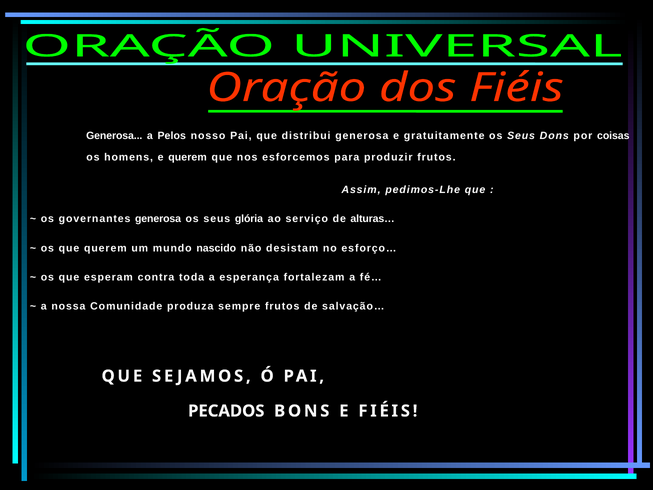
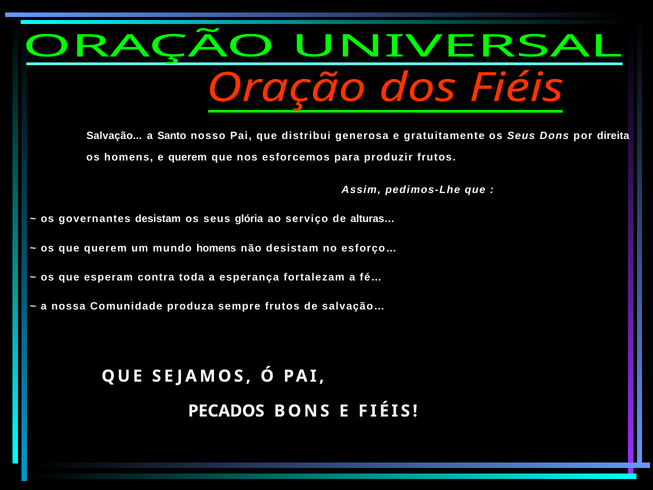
Generosa at (114, 135): Generosa -> Salvação
Pelos: Pelos -> Santo
coisas: coisas -> direita
governantes generosa: generosa -> desistam
mundo nascido: nascido -> homens
